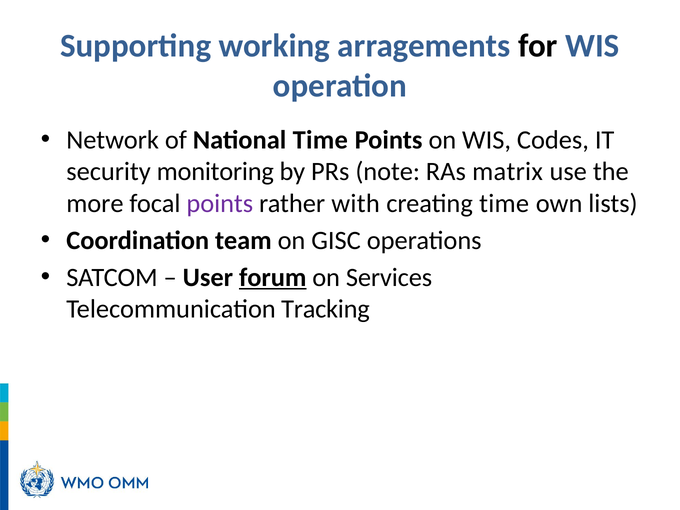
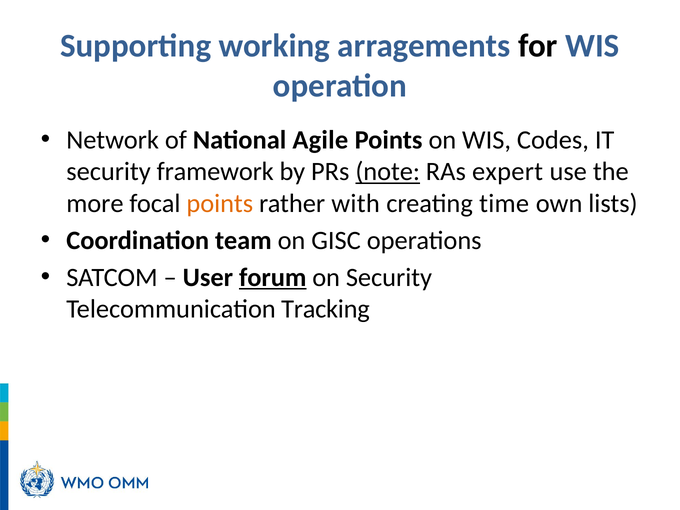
National Time: Time -> Agile
monitoring: monitoring -> framework
note underline: none -> present
matrix: matrix -> expert
points at (220, 203) colour: purple -> orange
on Services: Services -> Security
